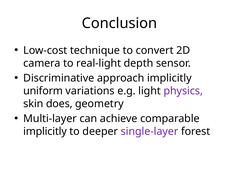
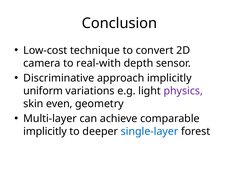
real-light: real-light -> real-with
does: does -> even
single-layer colour: purple -> blue
